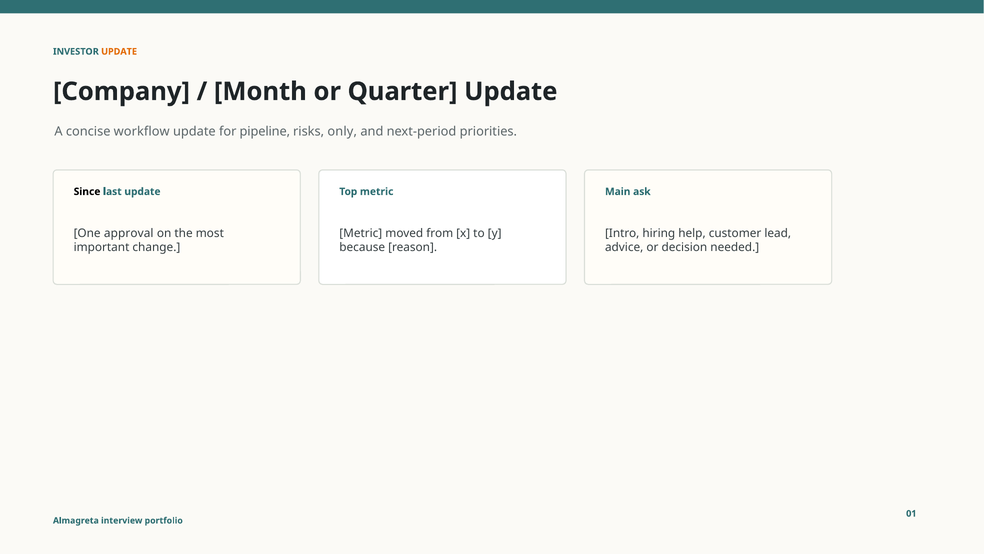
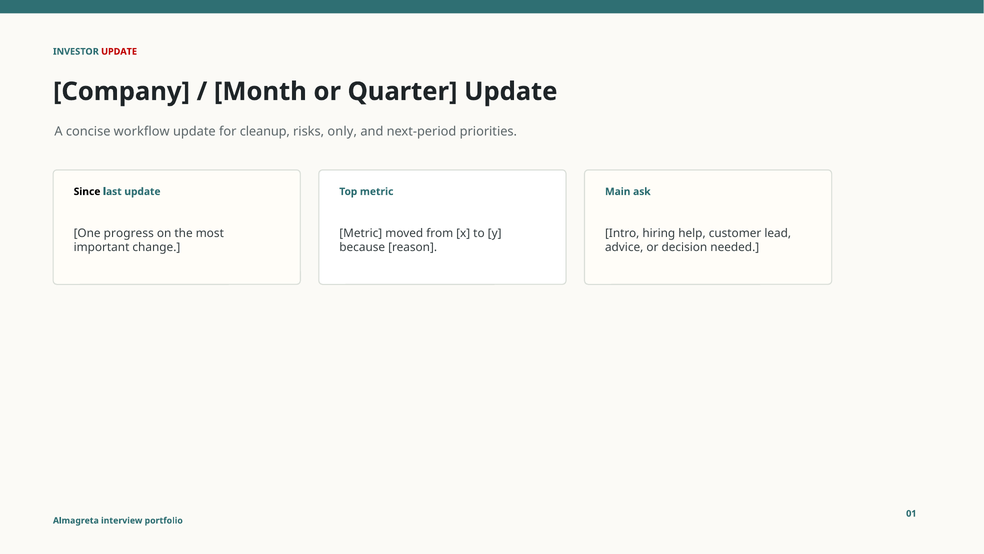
UPDATE at (119, 52) colour: orange -> red
pipeline: pipeline -> cleanup
approval: approval -> progress
